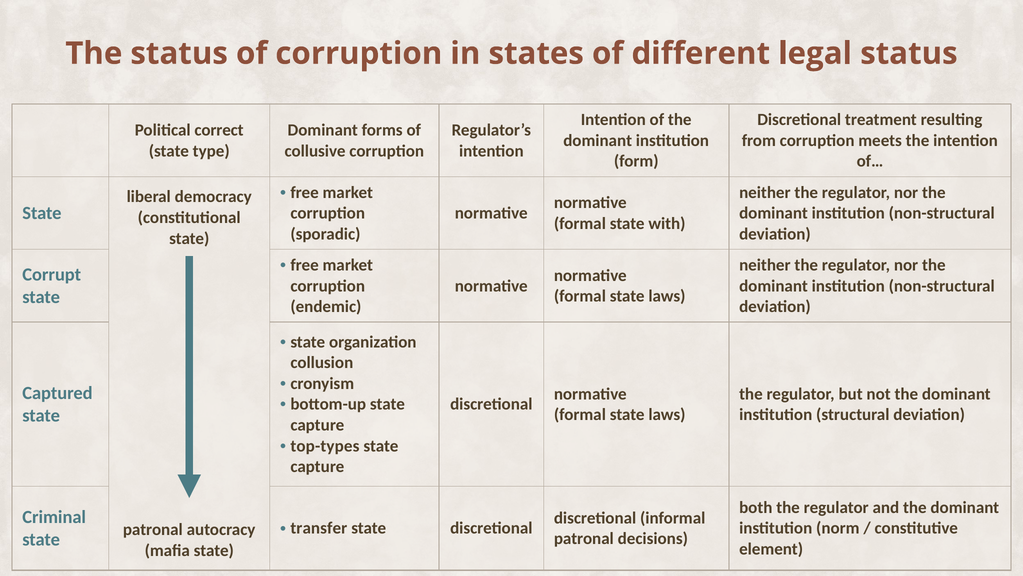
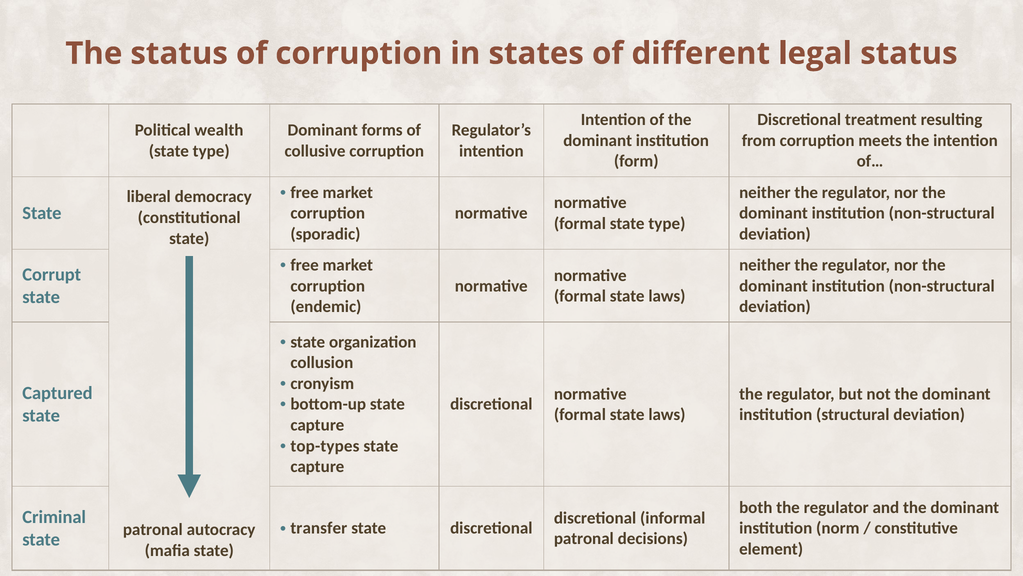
correct: correct -> wealth
formal state with: with -> type
